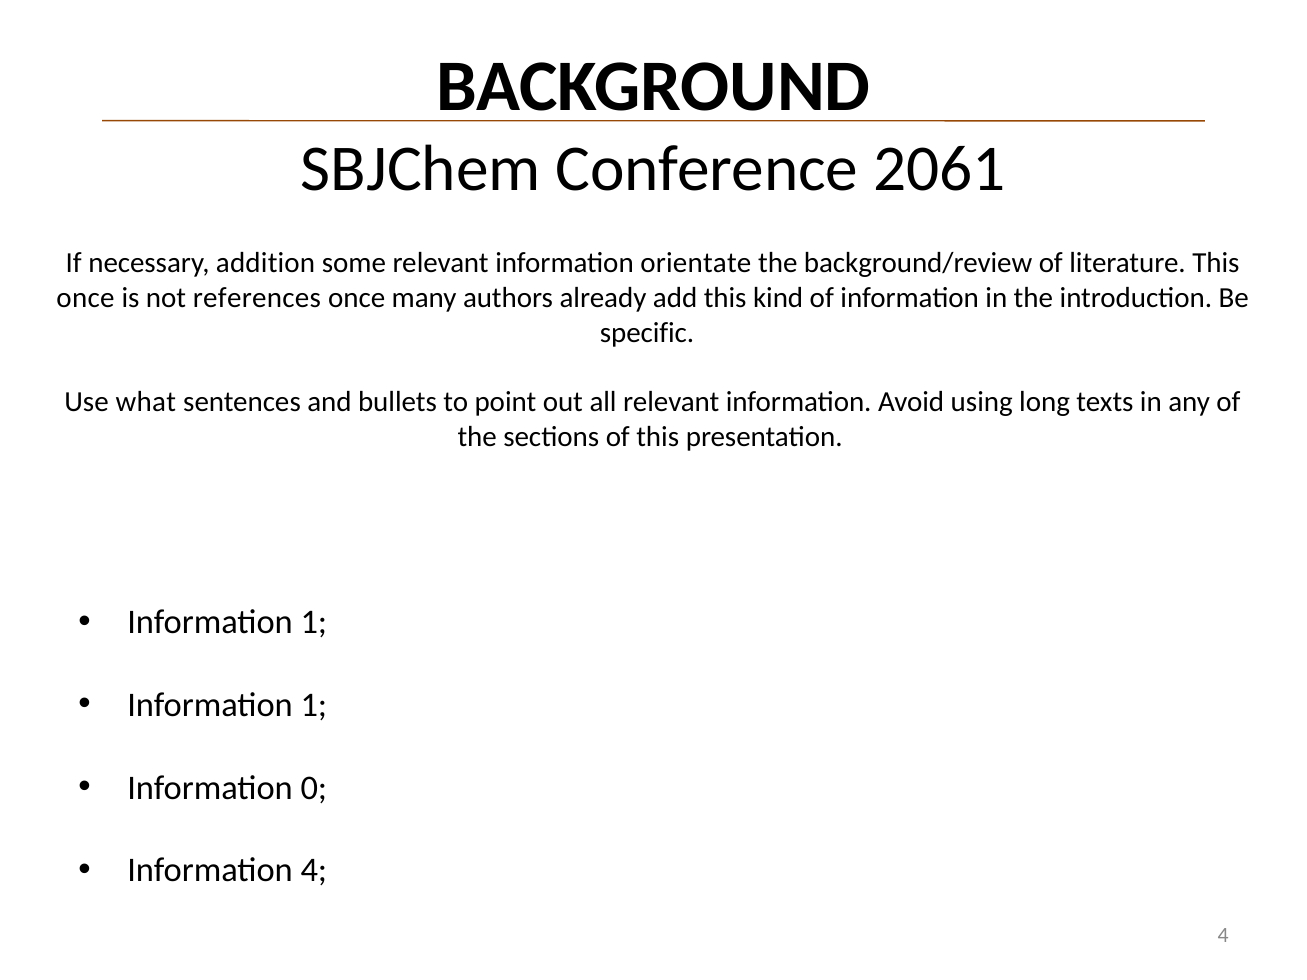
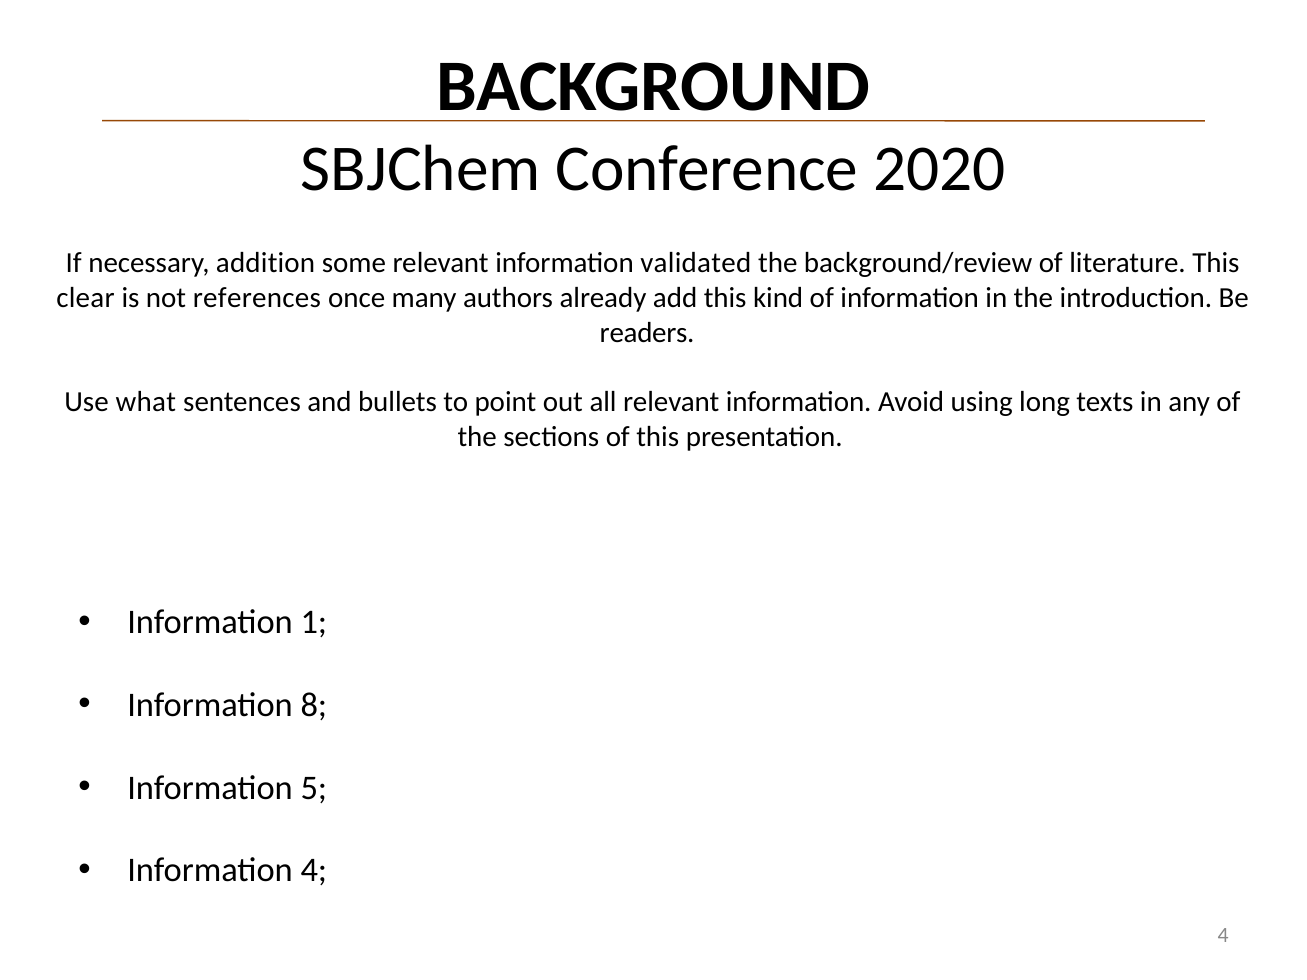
2061: 2061 -> 2020
orientate: orientate -> validated
once at (85, 298): once -> clear
specific: specific -> readers
1 at (314, 705): 1 -> 8
0: 0 -> 5
